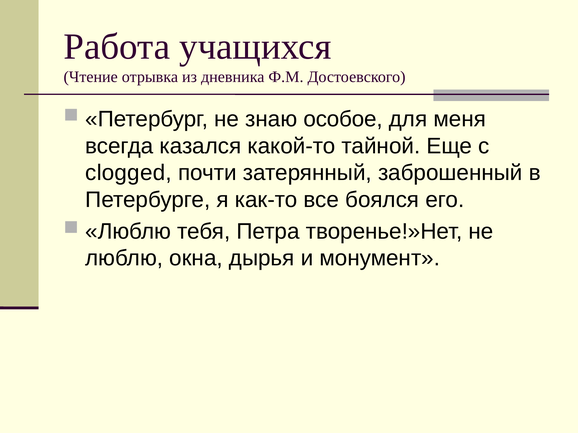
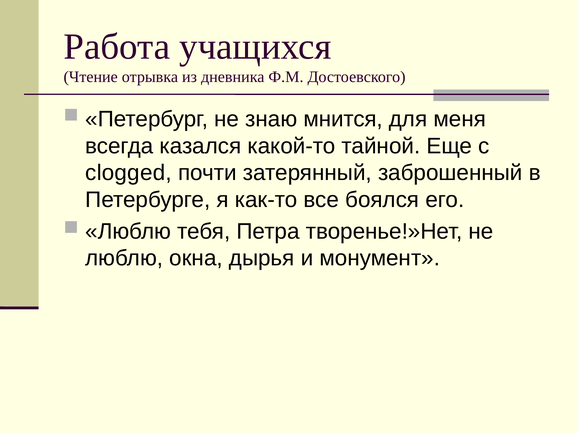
особое: особое -> мнится
